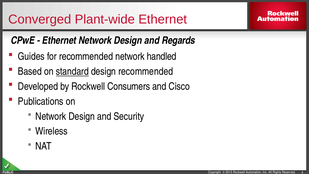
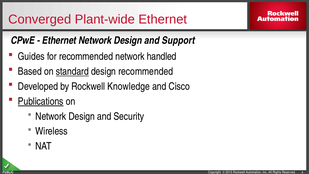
Regards: Regards -> Support
Consumers: Consumers -> Knowledge
Publications underline: none -> present
